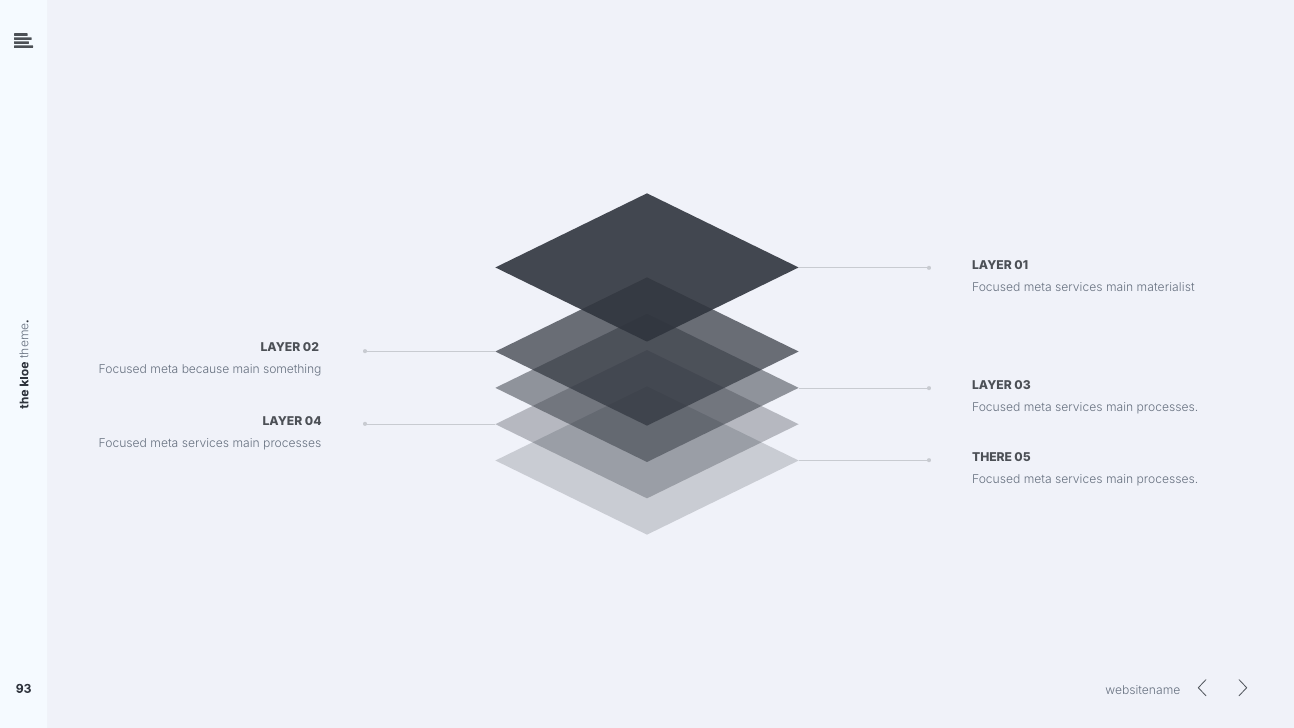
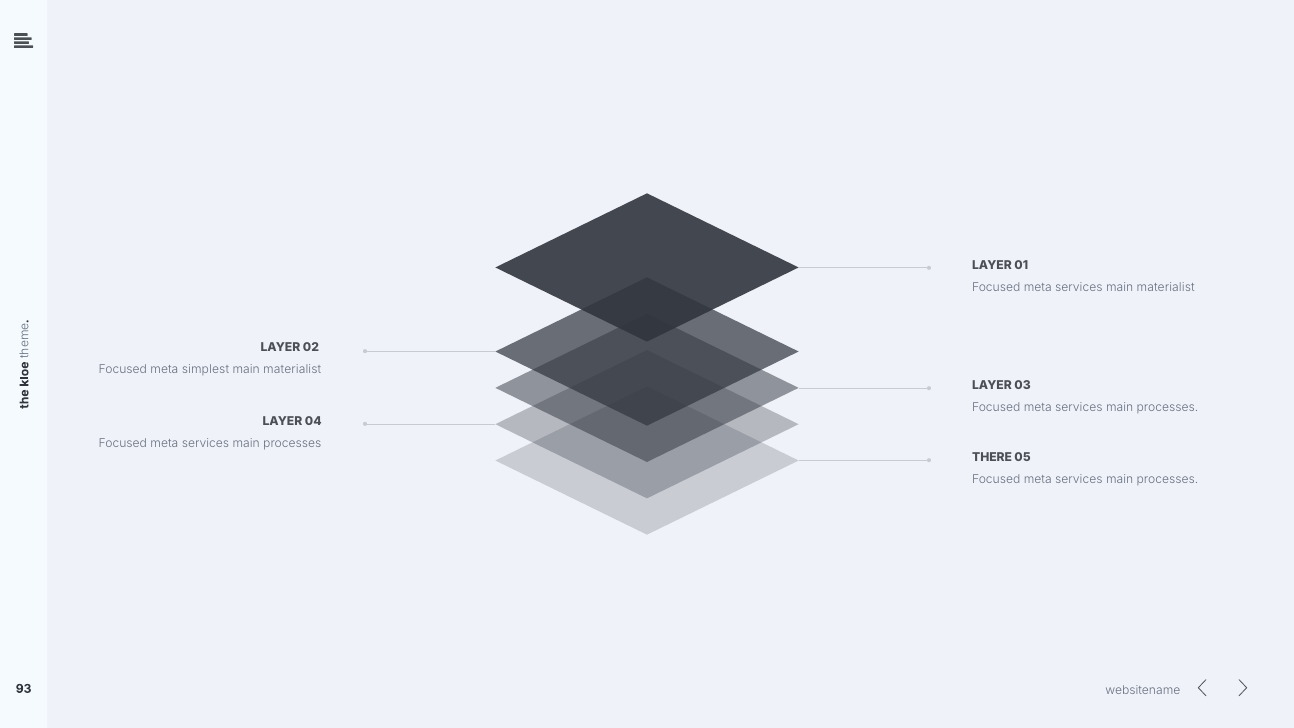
because: because -> simplest
something at (292, 370): something -> materialist
